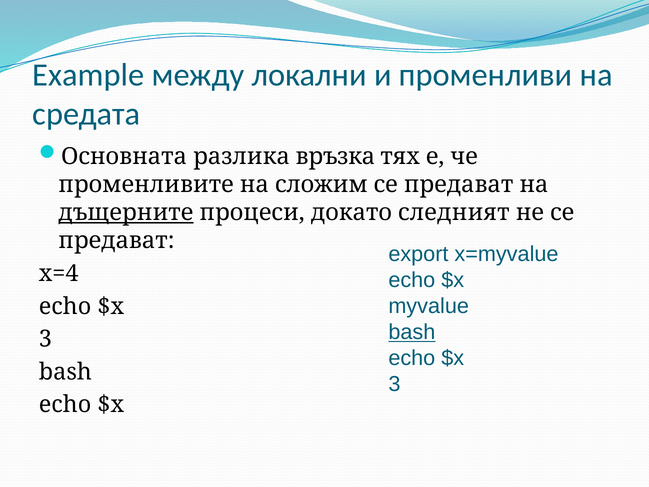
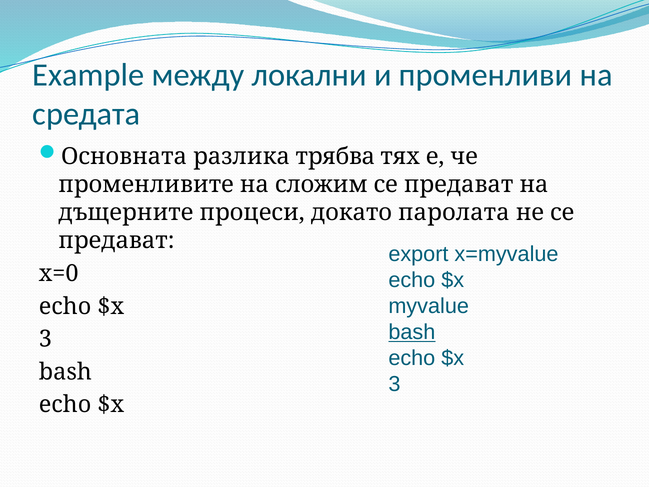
връзка: връзка -> трябва
дъщерните underline: present -> none
следният: следният -> паролата
x=4: x=4 -> x=0
